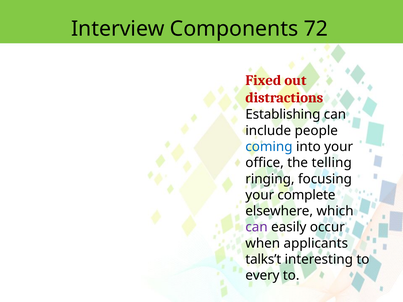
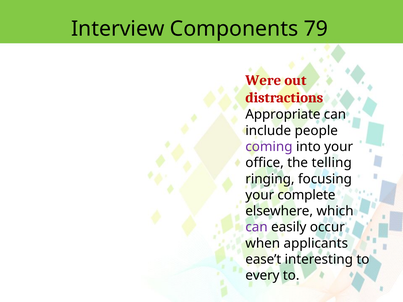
72: 72 -> 79
Fixed: Fixed -> Were
Establishing: Establishing -> Appropriate
coming colour: blue -> purple
talks’t: talks’t -> ease’t
